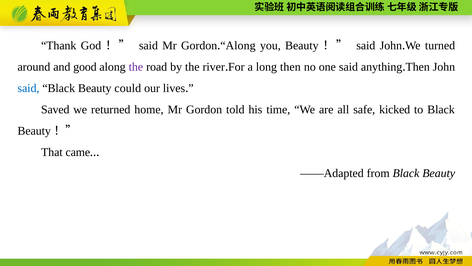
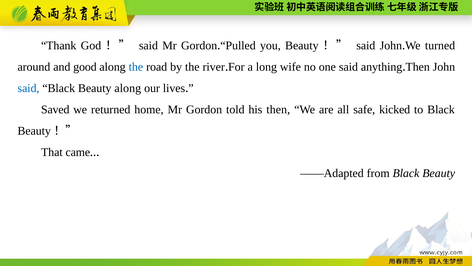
Along at (238, 46): Along -> Pulled
the at (136, 67) colour: purple -> blue
long then: then -> wife
Beauty could: could -> along
his time: time -> then
